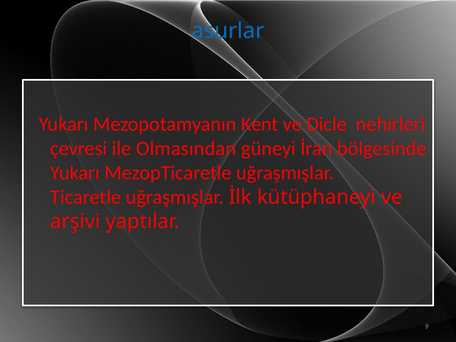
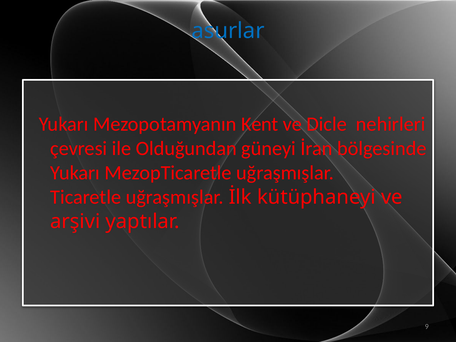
Olmasından: Olmasından -> Olduğundan
